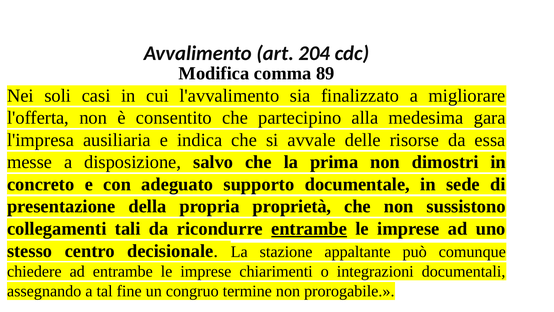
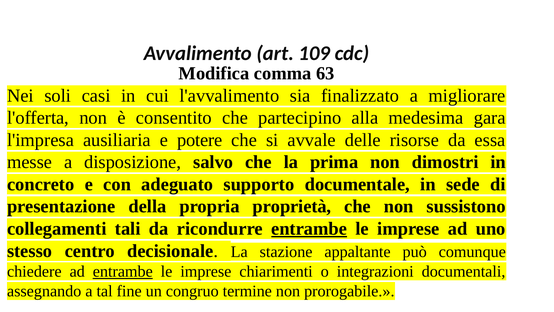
204: 204 -> 109
89: 89 -> 63
indica: indica -> potere
entrambe at (123, 271) underline: none -> present
